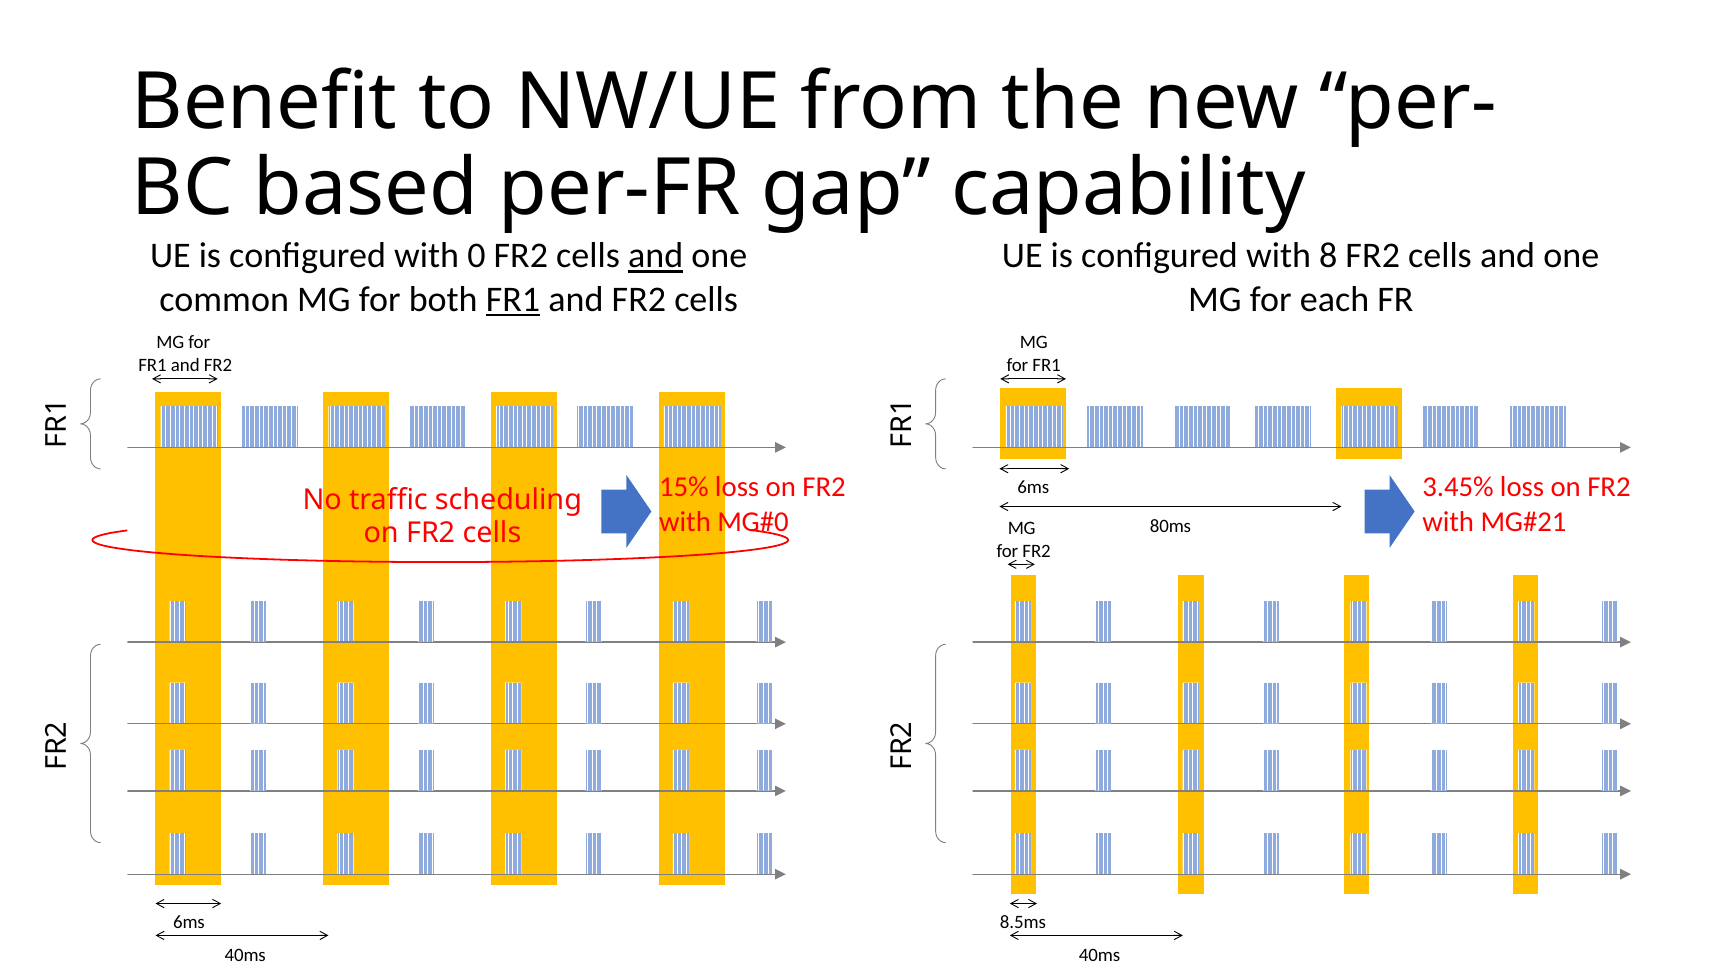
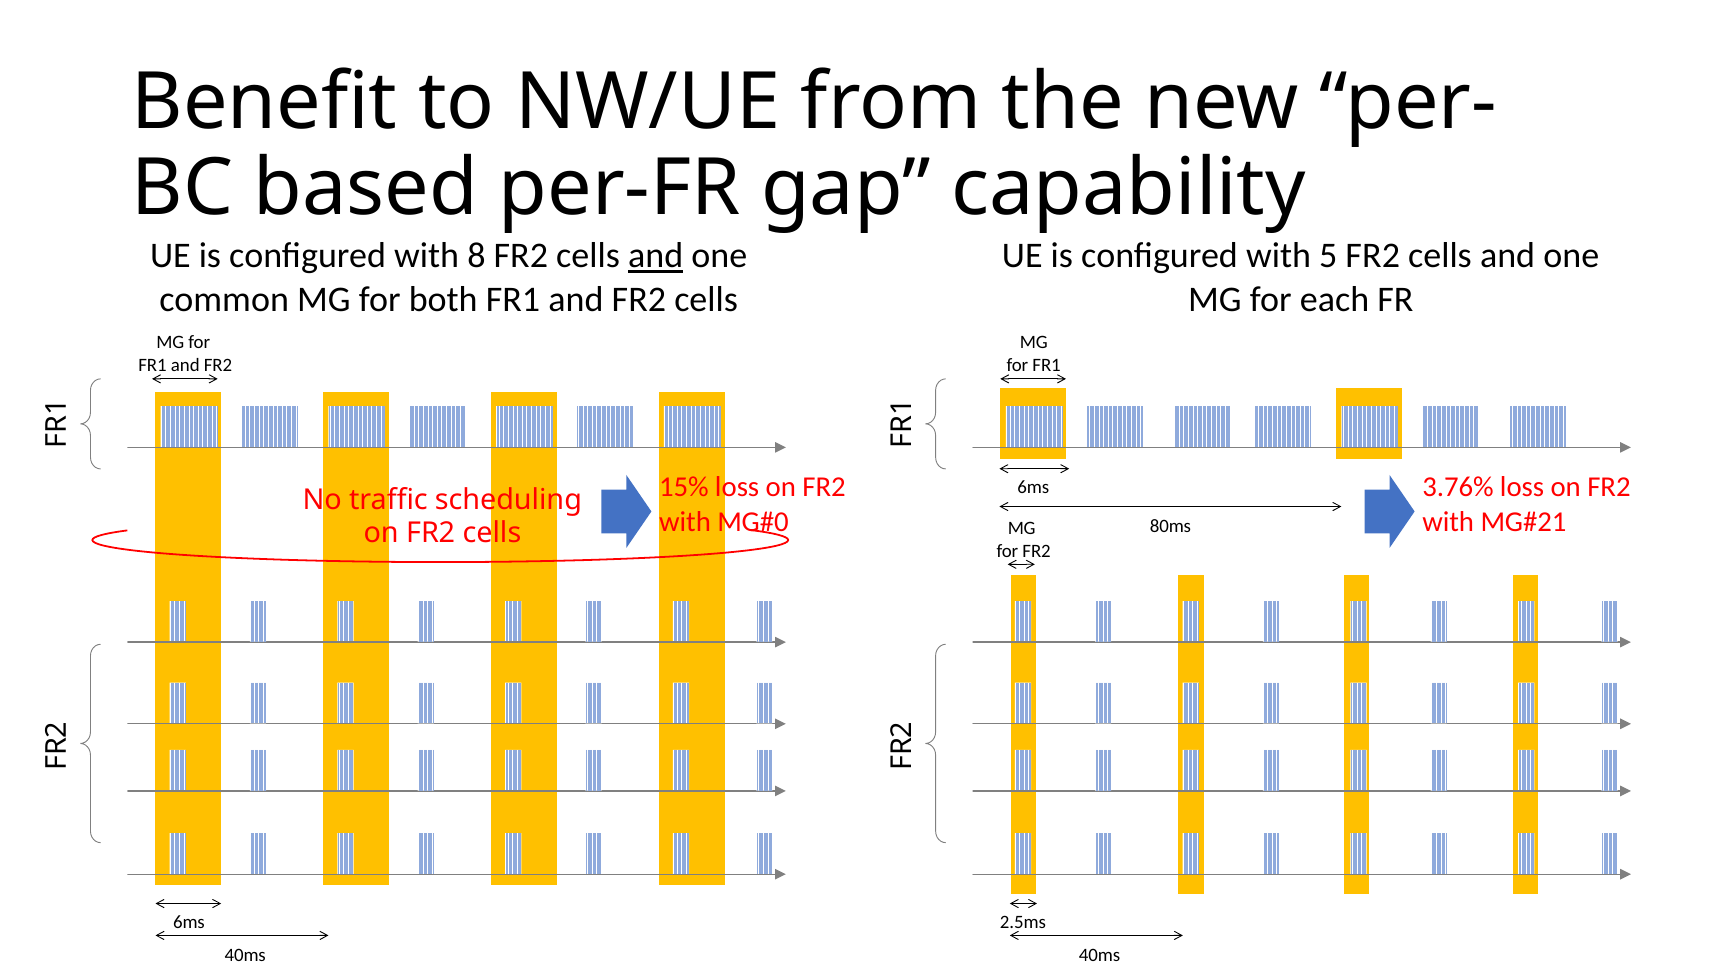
0: 0 -> 8
8: 8 -> 5
FR1 at (513, 299) underline: present -> none
3.45%: 3.45% -> 3.76%
8.5ms: 8.5ms -> 2.5ms
